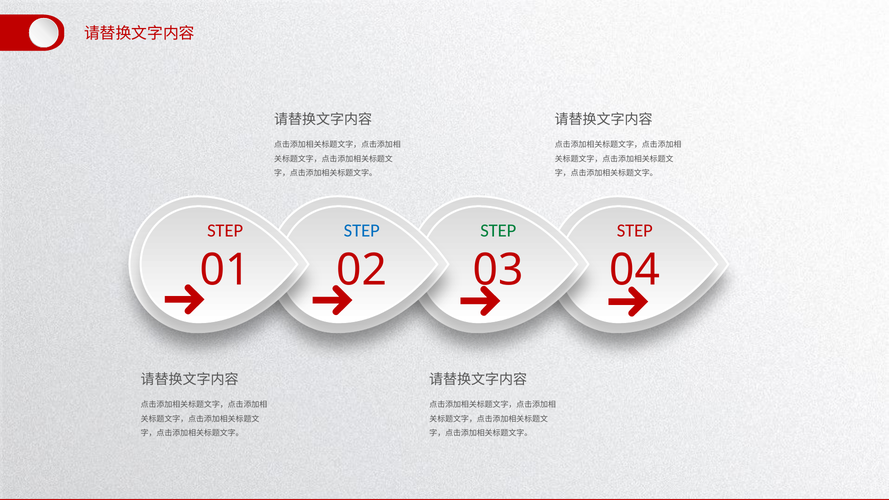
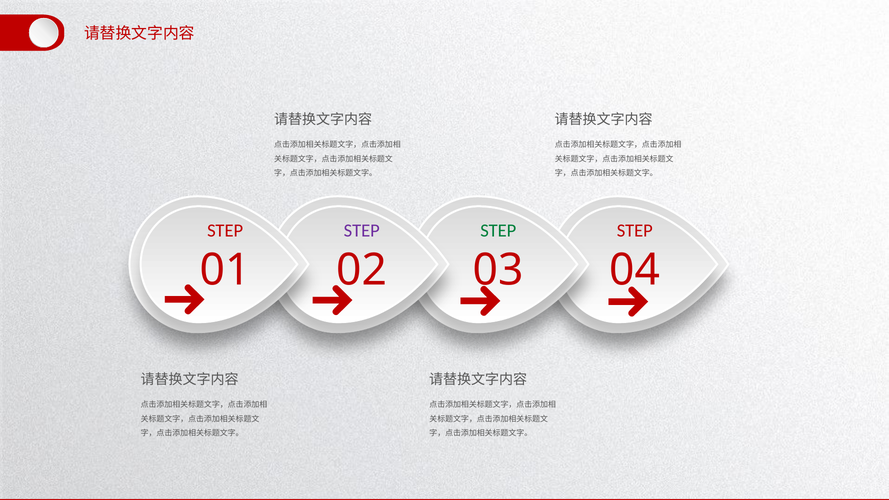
STEP at (362, 231) colour: blue -> purple
